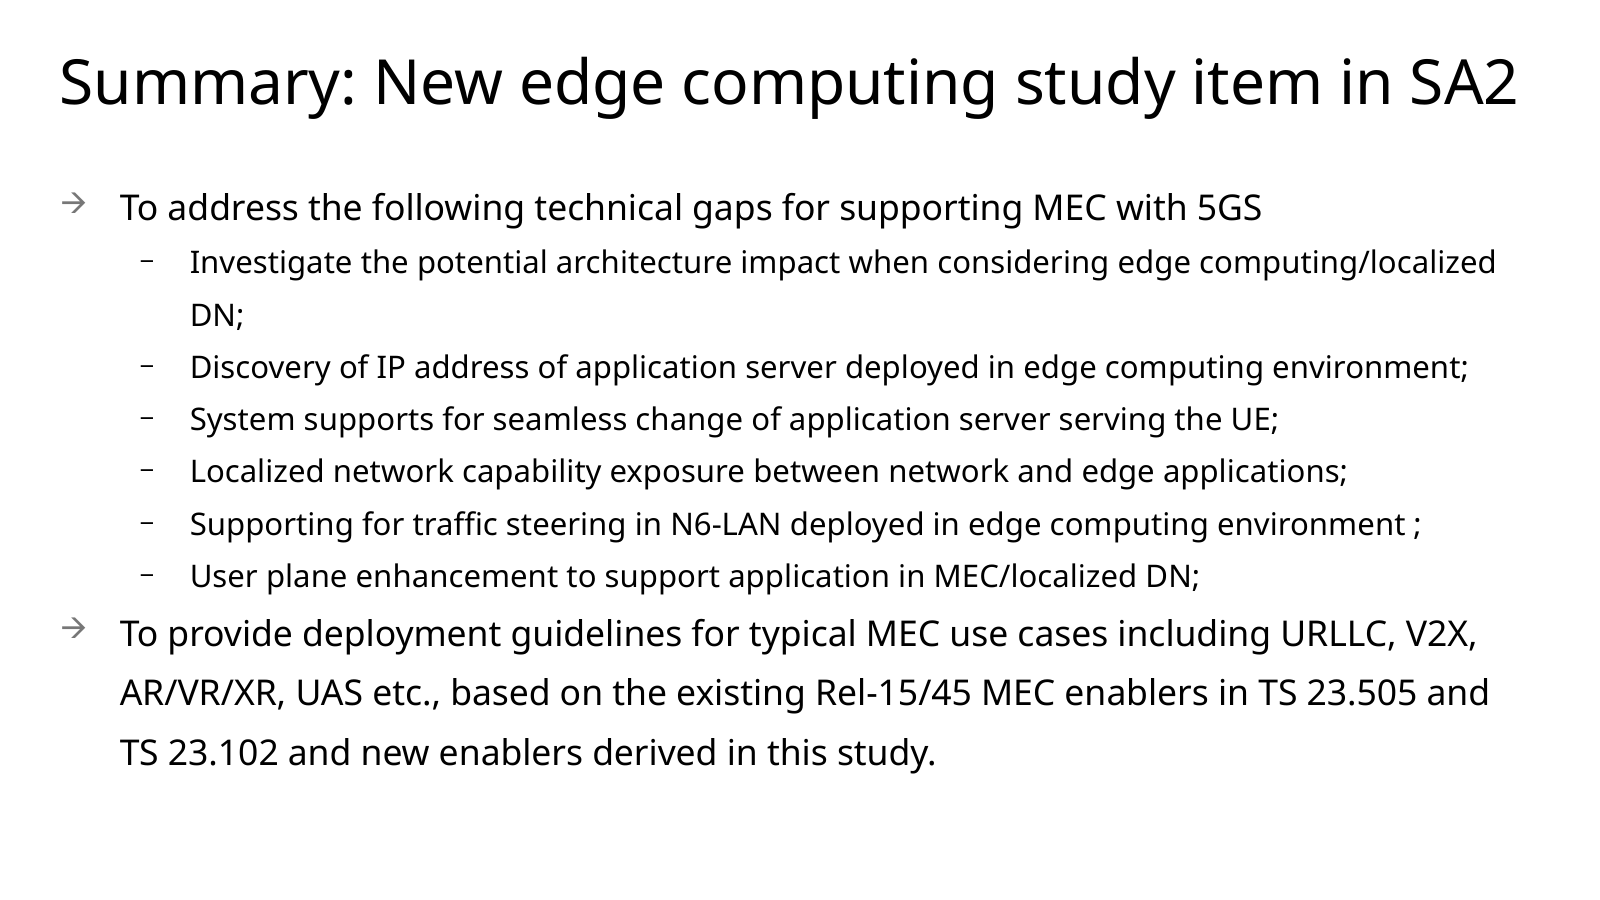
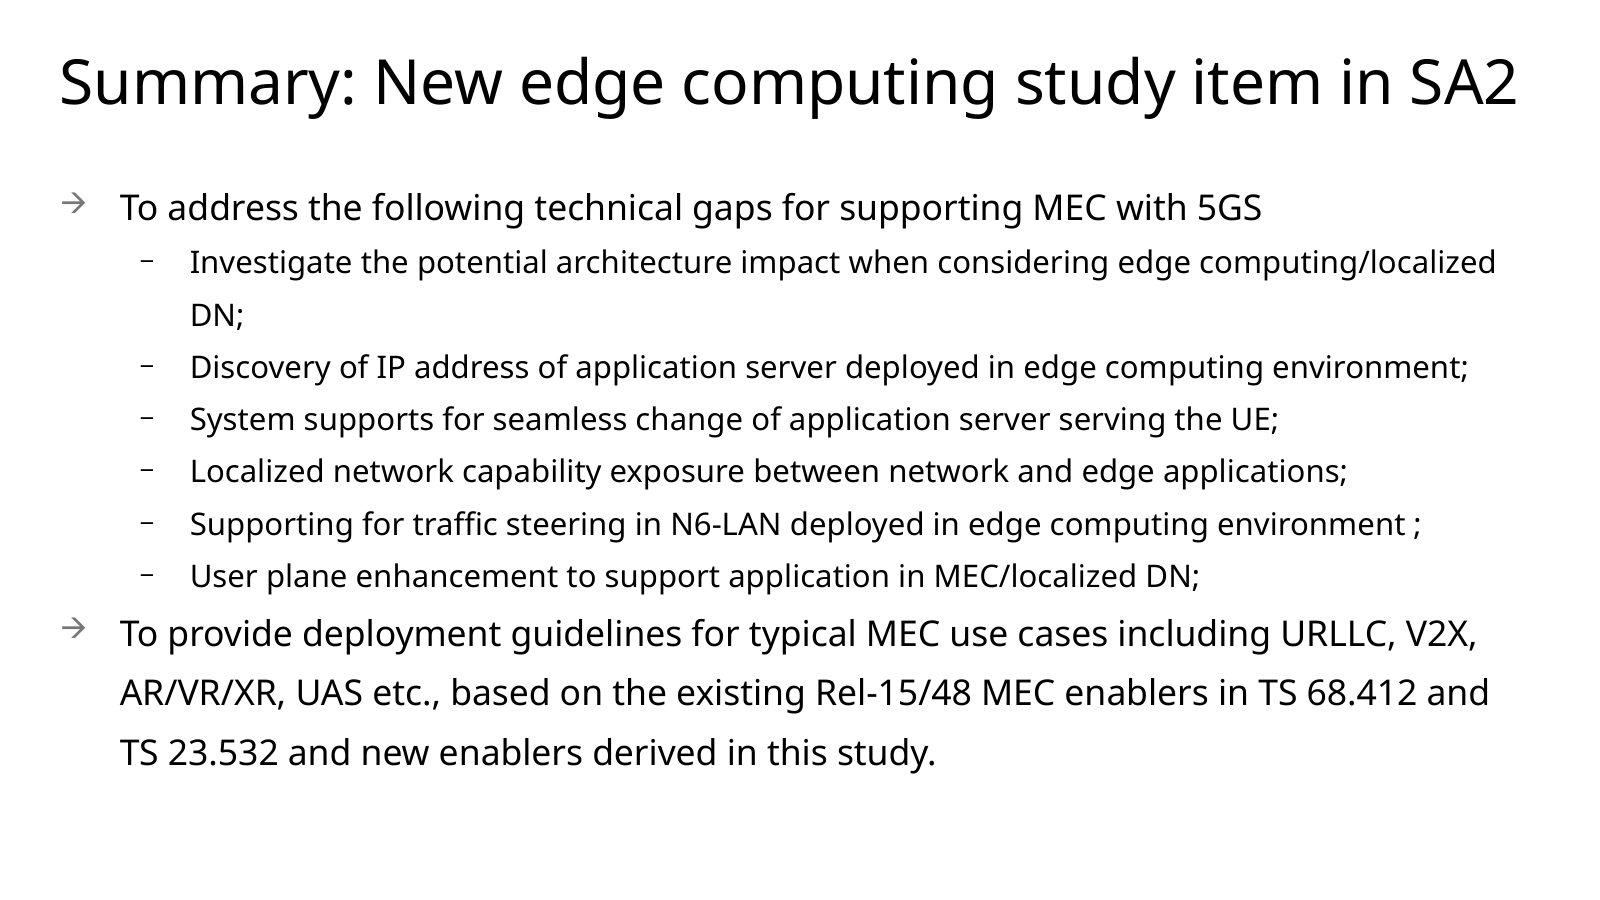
Rel-15/45: Rel-15/45 -> Rel-15/48
23.505: 23.505 -> 68.412
23.102: 23.102 -> 23.532
